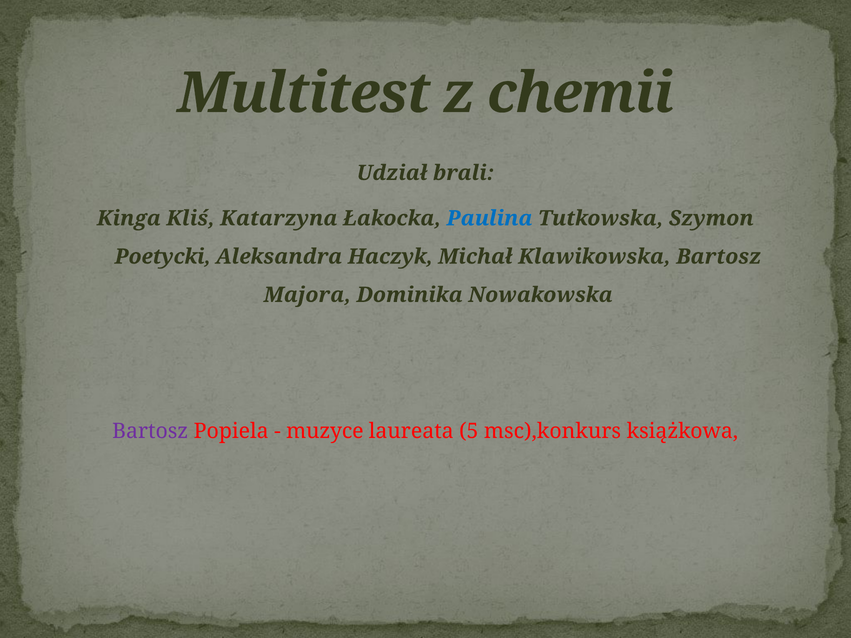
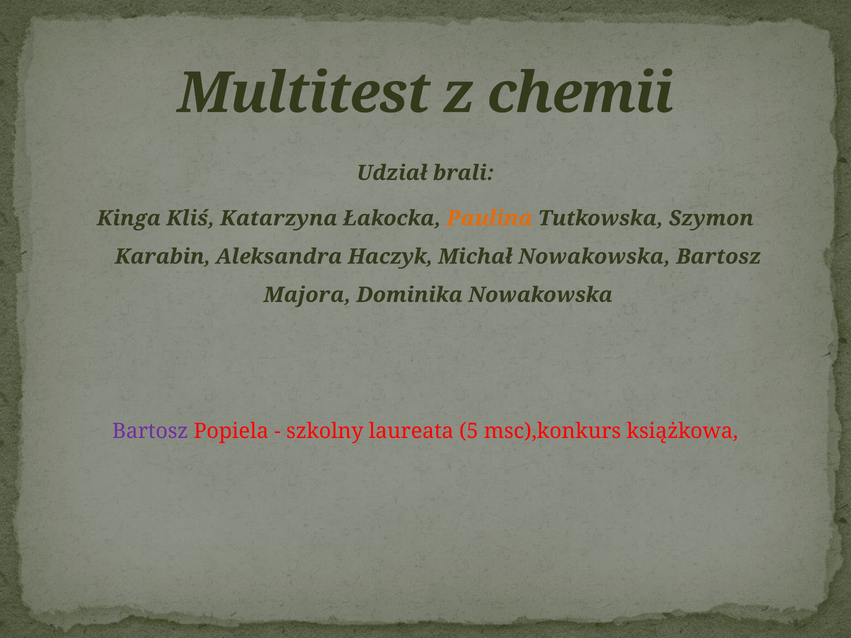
Paulina colour: blue -> orange
Poetycki: Poetycki -> Karabin
Michał Klawikowska: Klawikowska -> Nowakowska
muzyce: muzyce -> szkolny
